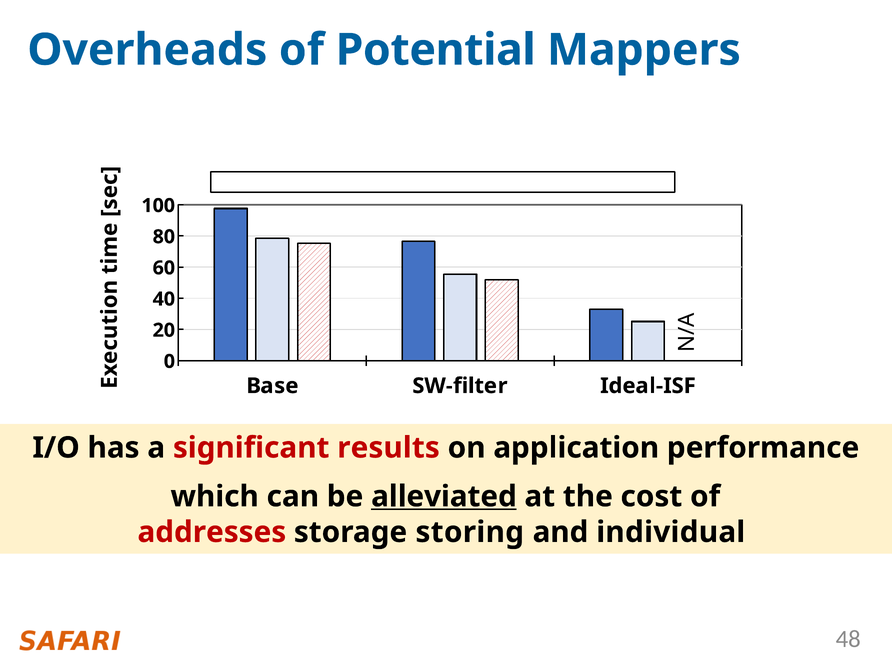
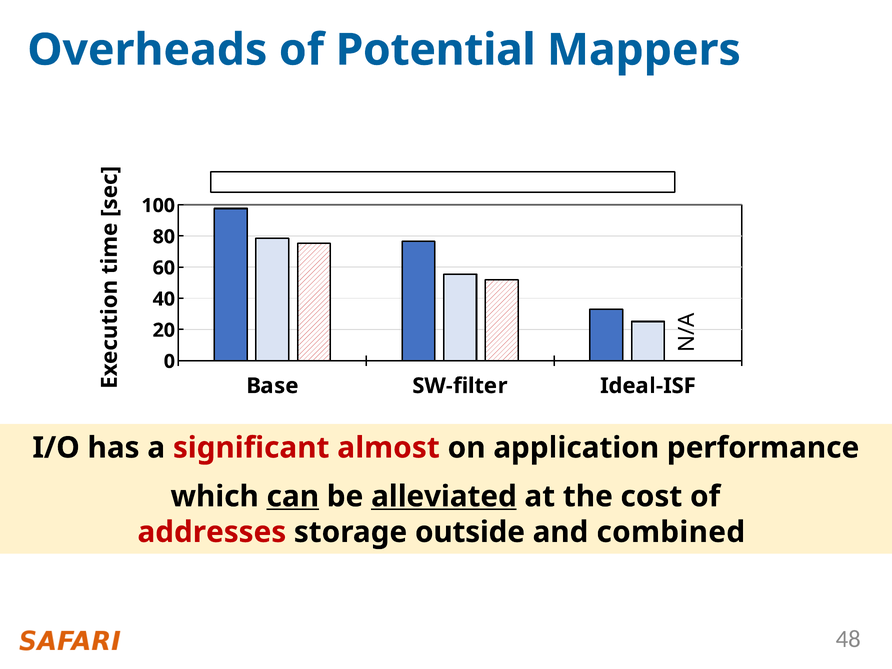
results: results -> almost
can underline: none -> present
storing: storing -> outside
individual: individual -> combined
